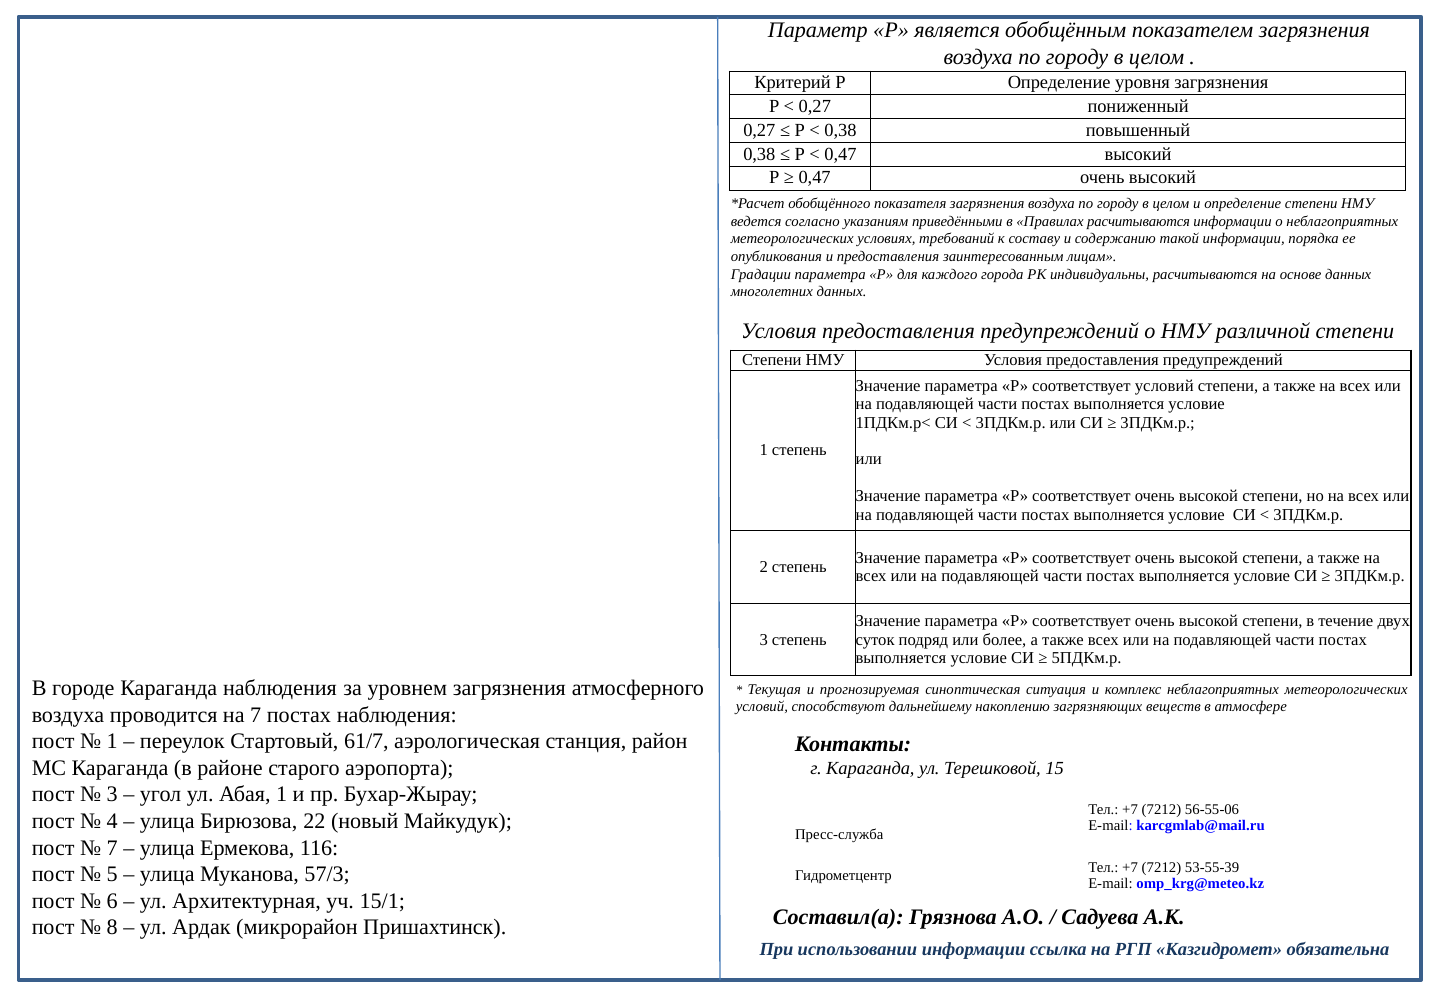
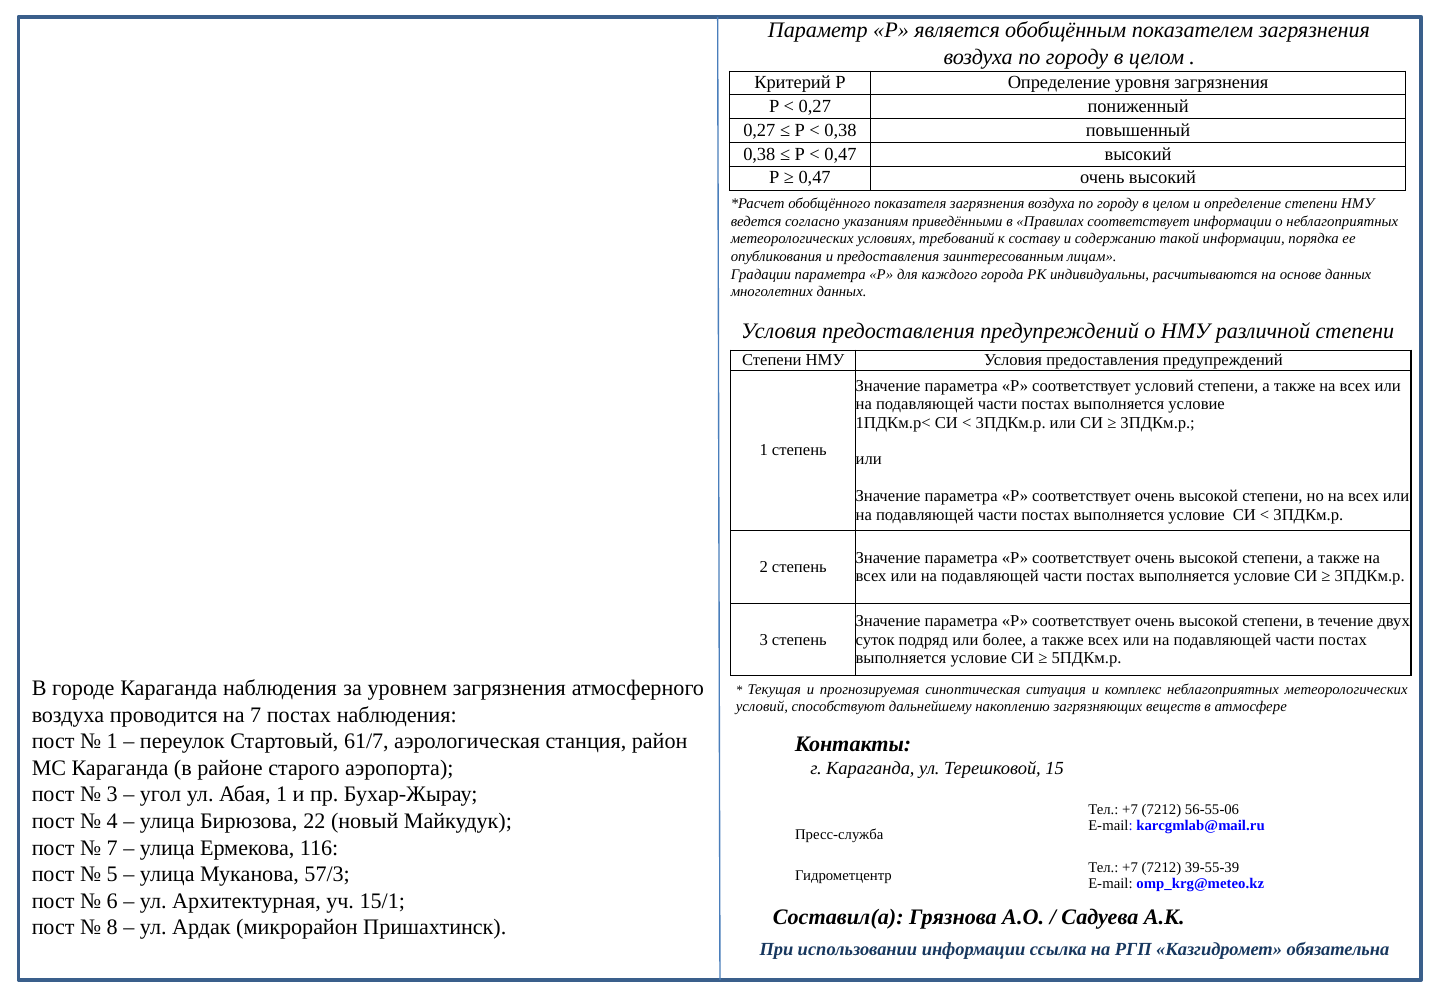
Правилах расчитываются: расчитываются -> соответствует
53-55-39: 53-55-39 -> 39-55-39
